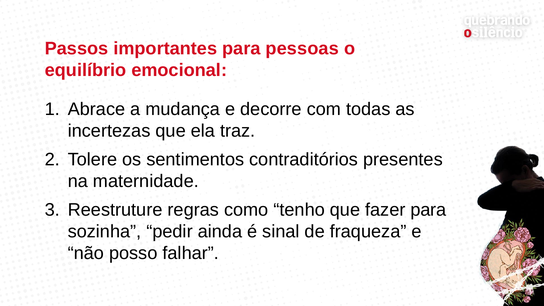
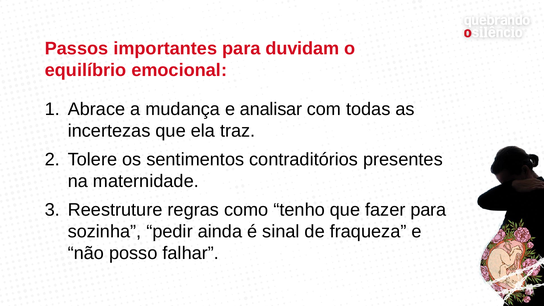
pessoas: pessoas -> duvidam
decorre: decorre -> analisar
